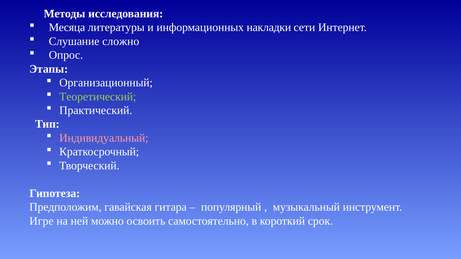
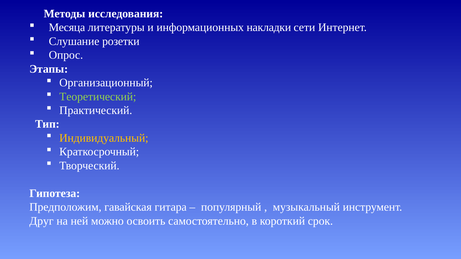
сложно: сложно -> розетки
Индивидуальный colour: pink -> yellow
Игре: Игре -> Друг
